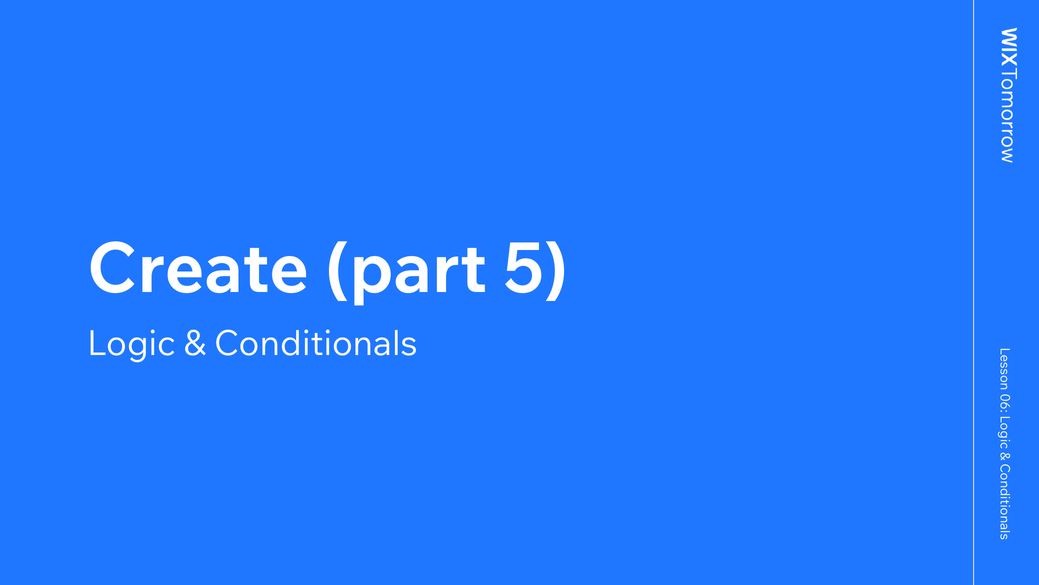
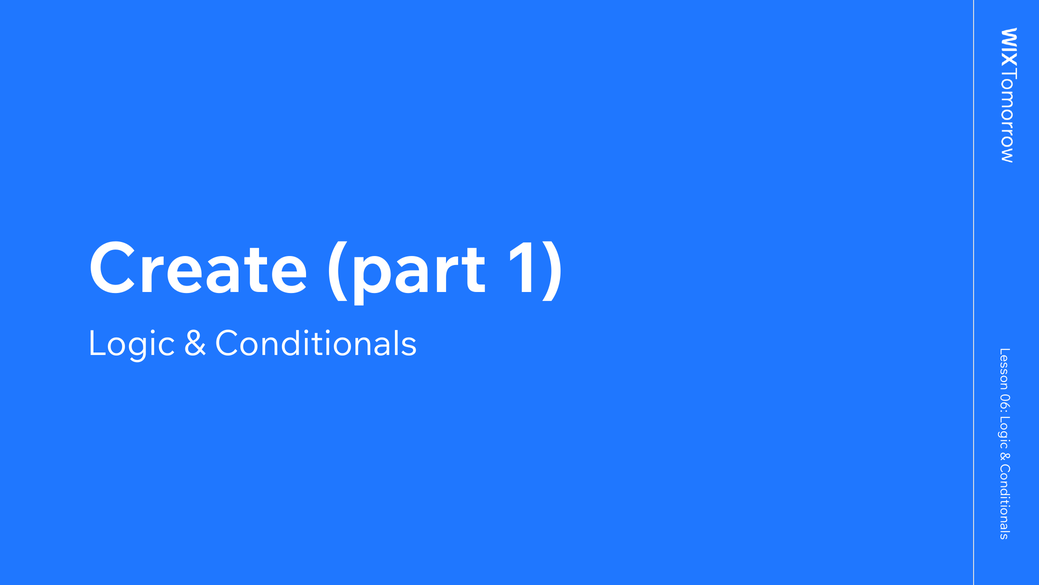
5: 5 -> 1
